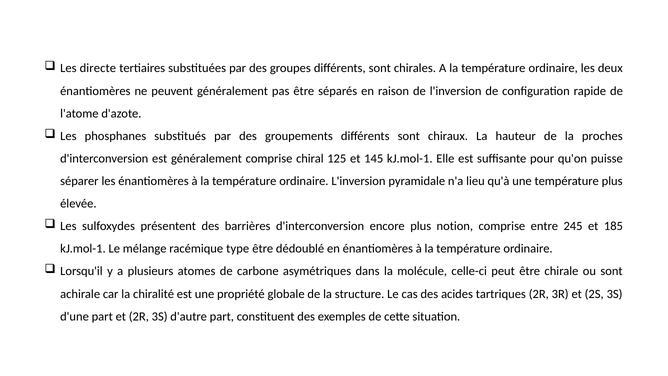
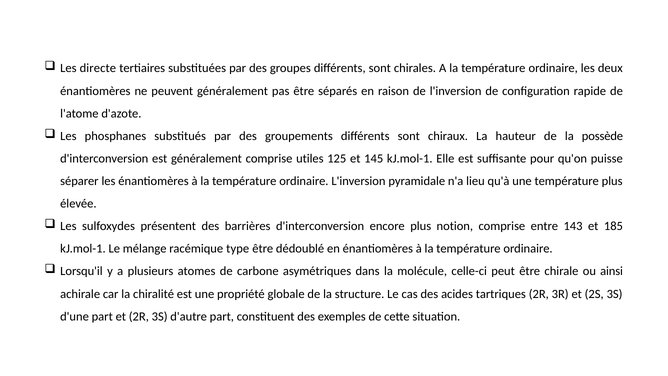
proches: proches -> possède
chiral: chiral -> utiles
245: 245 -> 143
ou sont: sont -> ainsi
